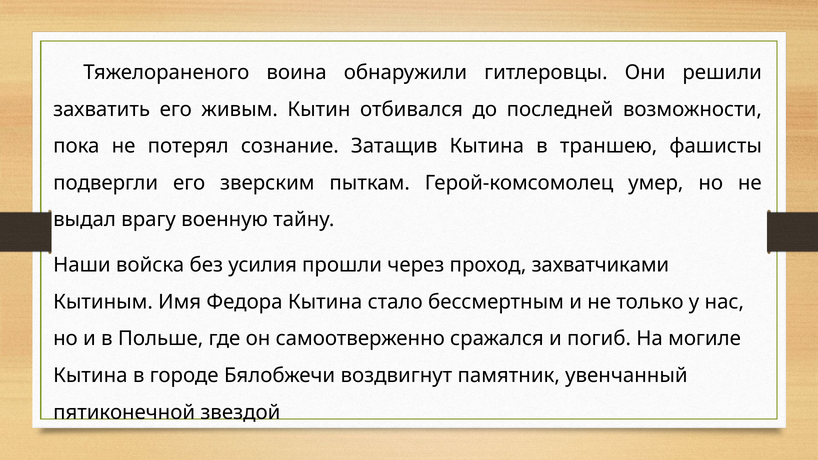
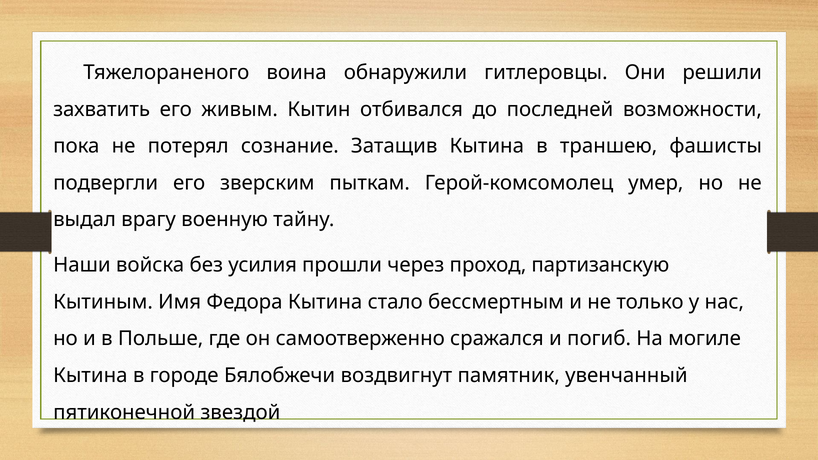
захватчиками: захватчиками -> партизанскую
